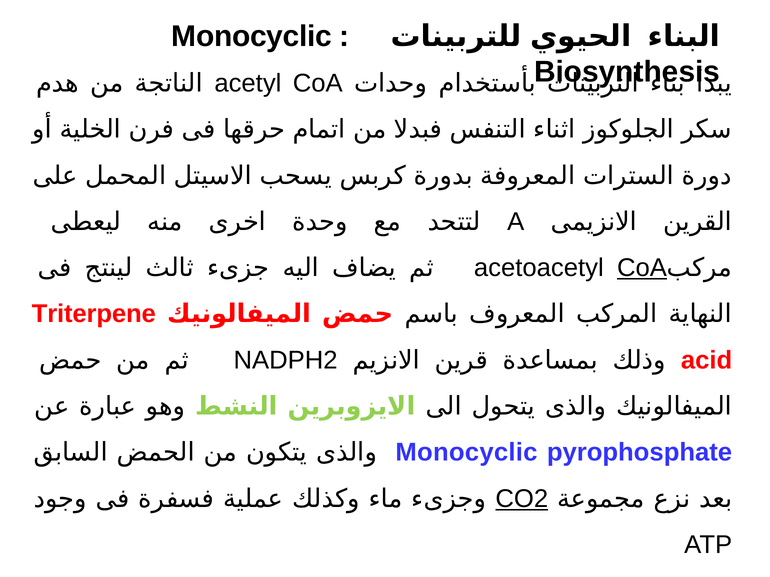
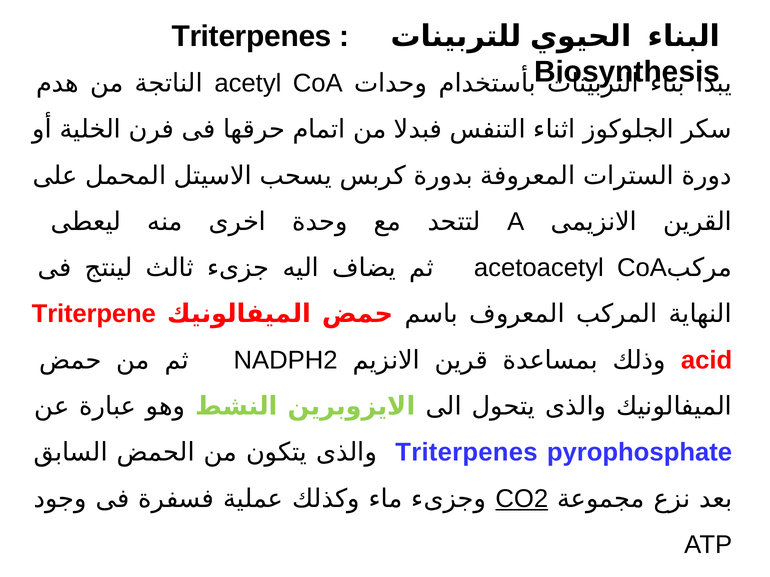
Monocyclic at (252, 36): Monocyclic -> Triterpenes
CoA at (642, 268) underline: present -> none
Monocyclic at (466, 453): Monocyclic -> Triterpenes
